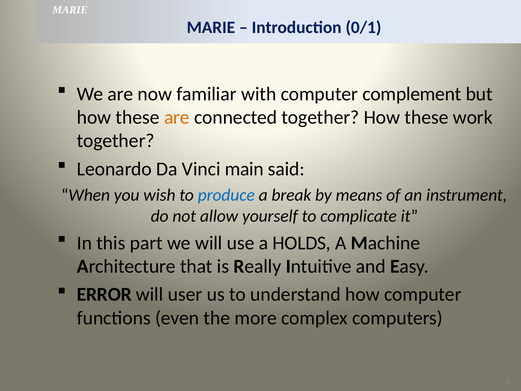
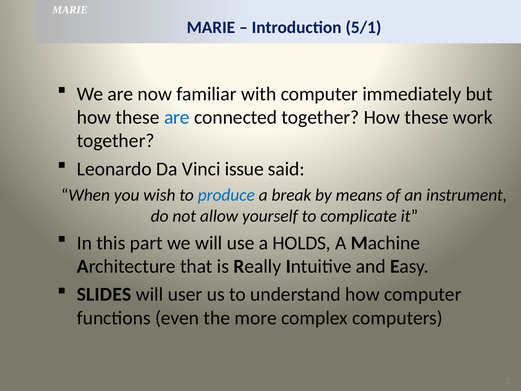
0/1: 0/1 -> 5/1
complement: complement -> immediately
are at (177, 117) colour: orange -> blue
main: main -> issue
ERROR: ERROR -> SLIDES
